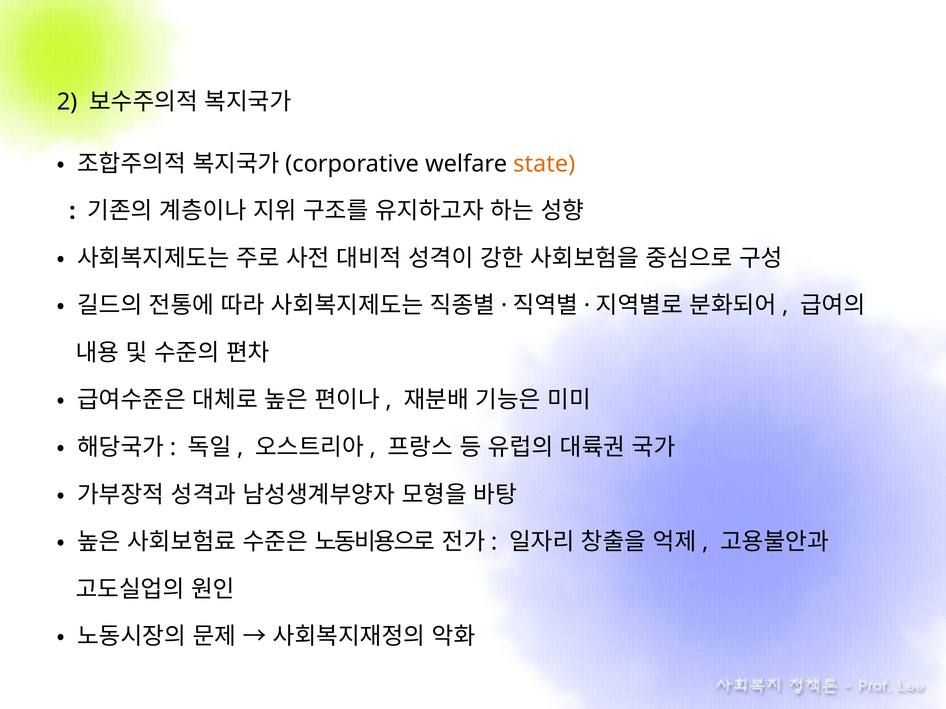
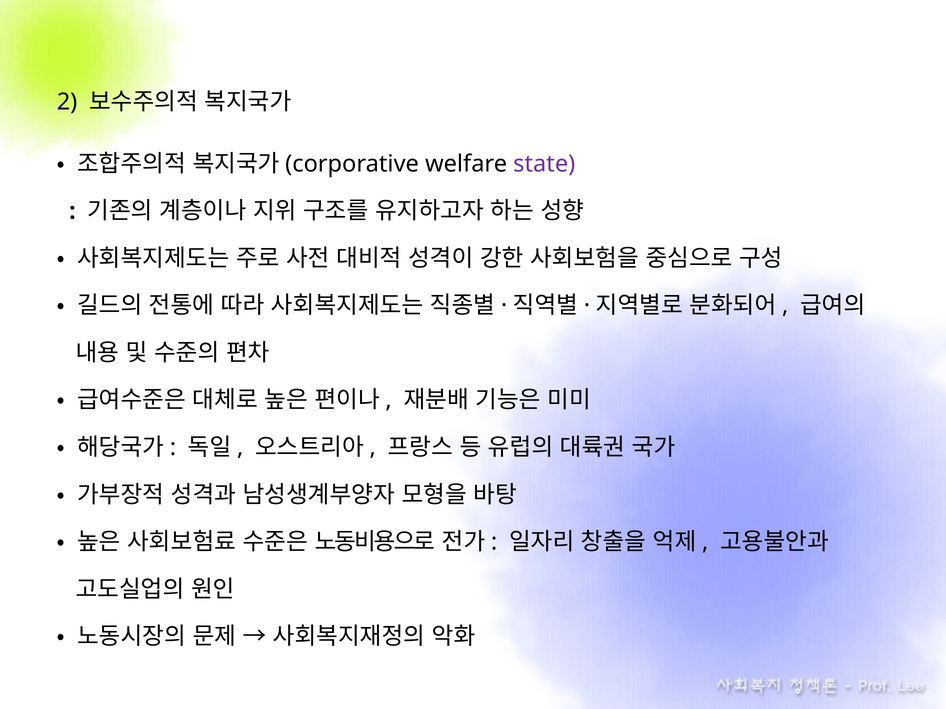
state colour: orange -> purple
